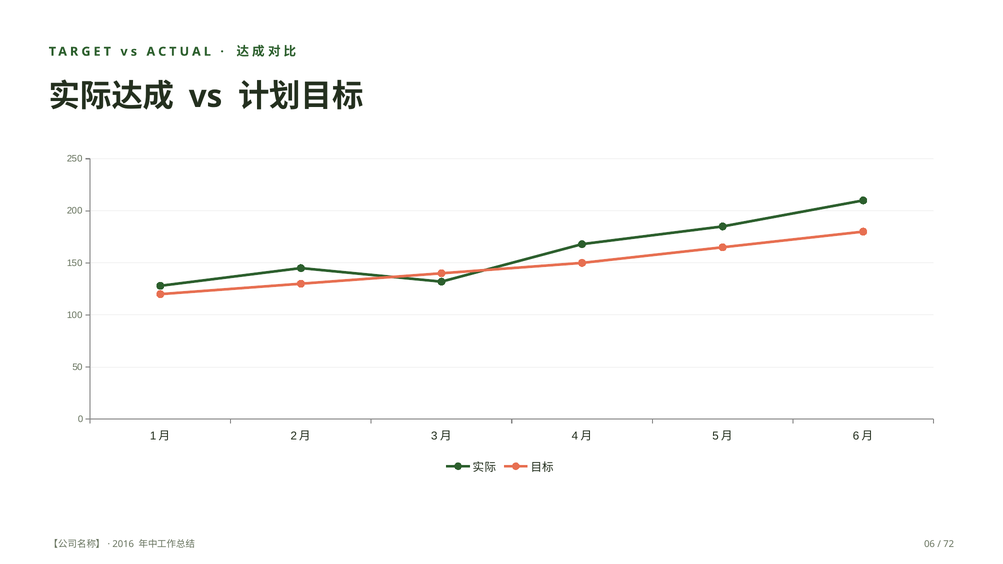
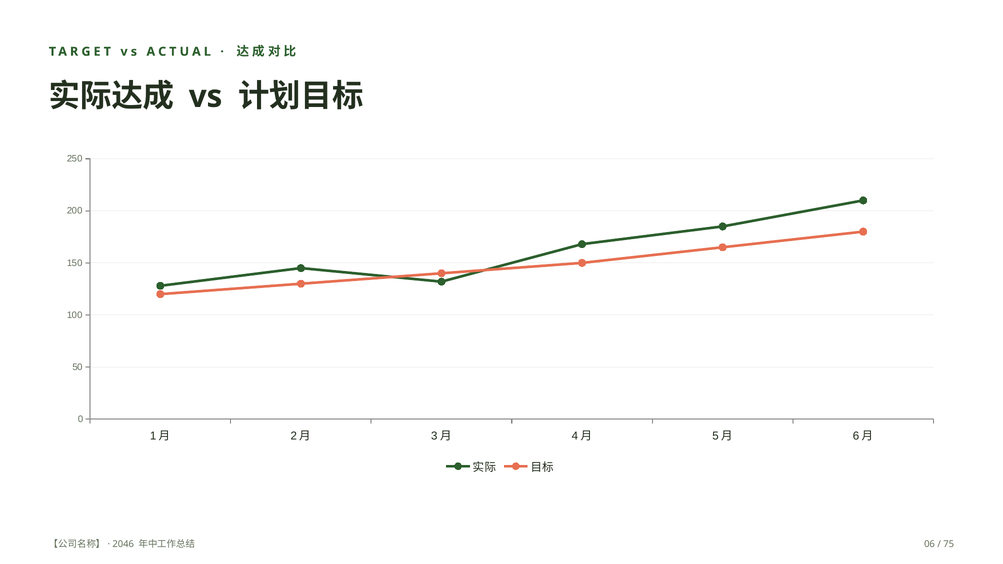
2016: 2016 -> 2046
72: 72 -> 75
